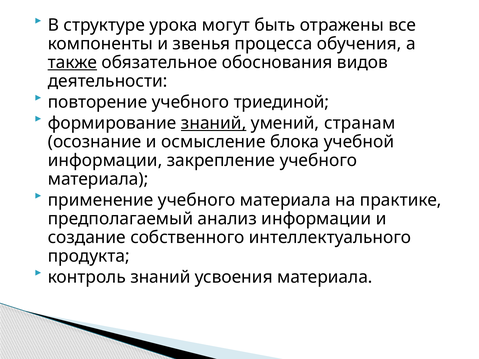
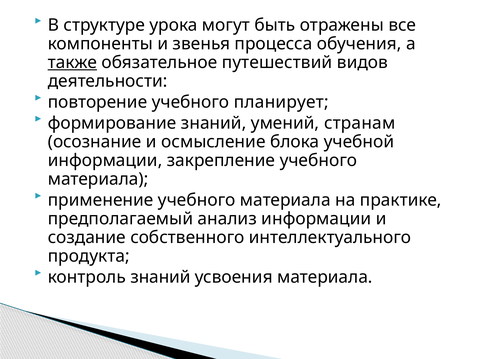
обоснования: обоснования -> путешествий
триединой: триединой -> планирует
знаний at (214, 123) underline: present -> none
